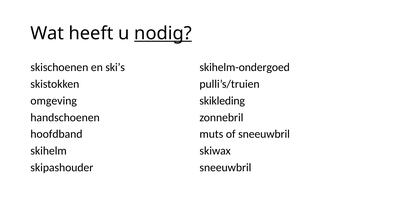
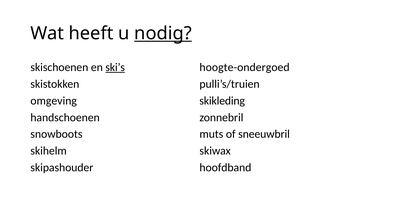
ski’s underline: none -> present
skihelm-ondergoed: skihelm-ondergoed -> hoogte-ondergoed
hoofdband: hoofdband -> snowboots
sneeuwbril at (225, 168): sneeuwbril -> hoofdband
